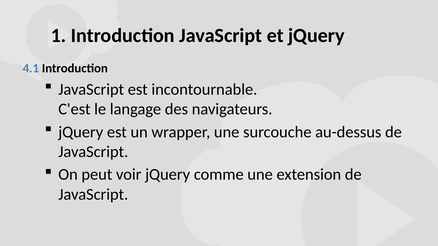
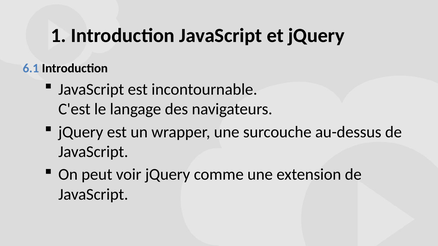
4.1: 4.1 -> 6.1
